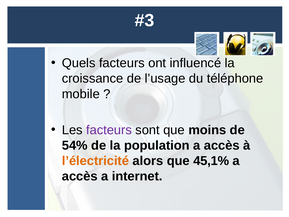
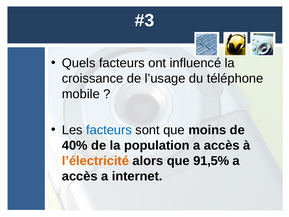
facteurs at (109, 130) colour: purple -> blue
54%: 54% -> 40%
45,1%: 45,1% -> 91,5%
